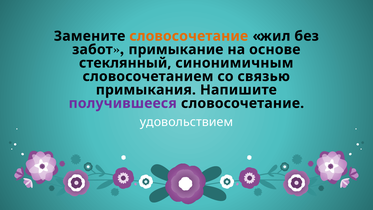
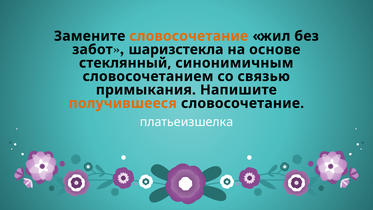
примыкание: примыкание -> шаризстекла
получившееся colour: purple -> orange
удовольствием: удовольствием -> платьеизшелка
